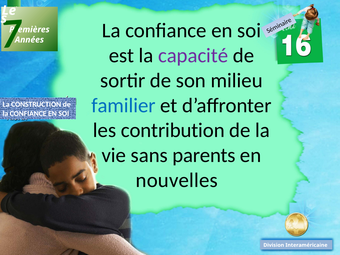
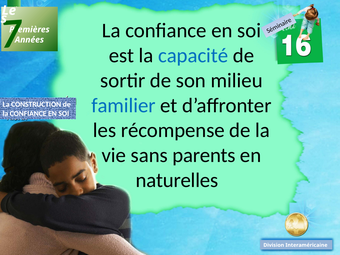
capacité colour: purple -> blue
contribution: contribution -> récompense
nouvelles: nouvelles -> naturelles
